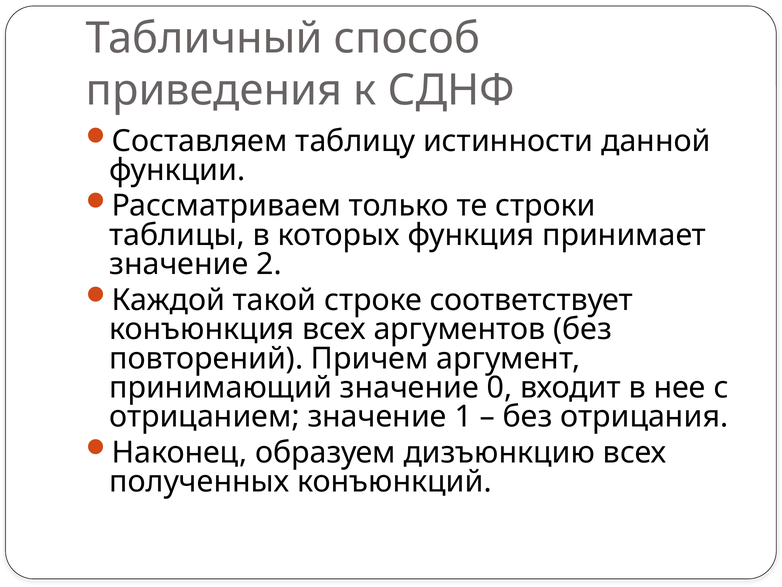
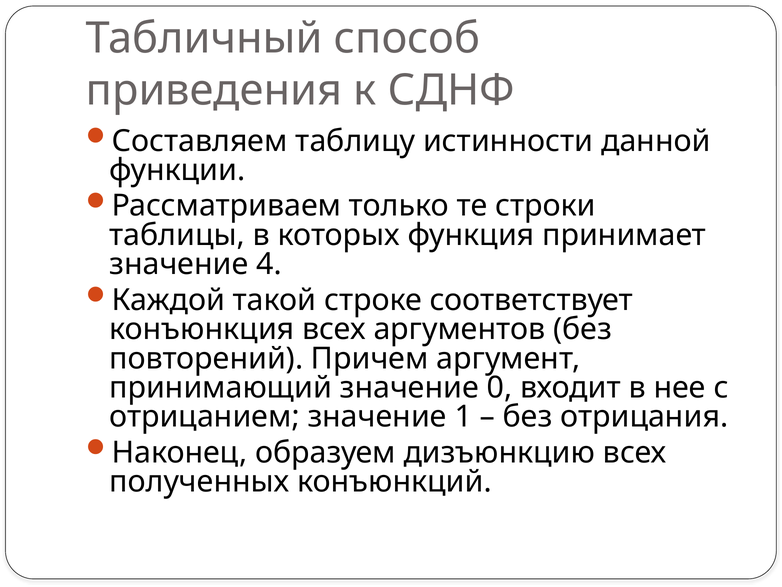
2: 2 -> 4
